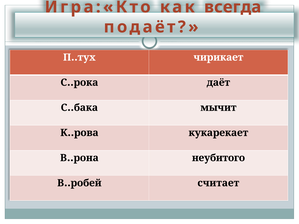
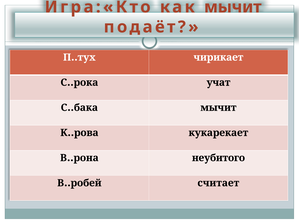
как всегда: всегда -> мычит
даёт: даёт -> учат
